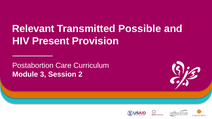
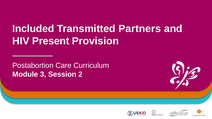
Relevant: Relevant -> Included
Possible: Possible -> Partners
